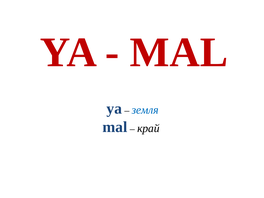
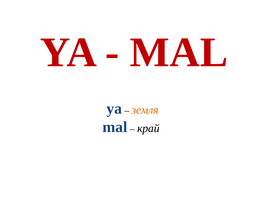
земля colour: blue -> orange
